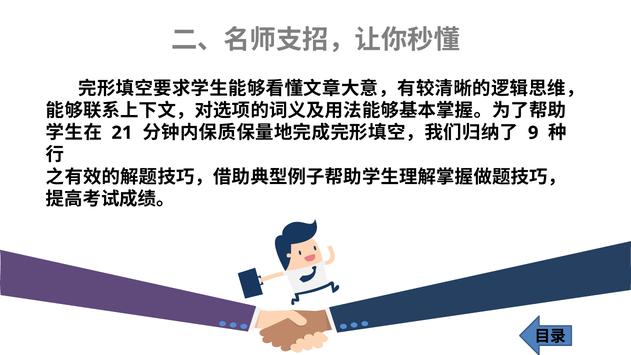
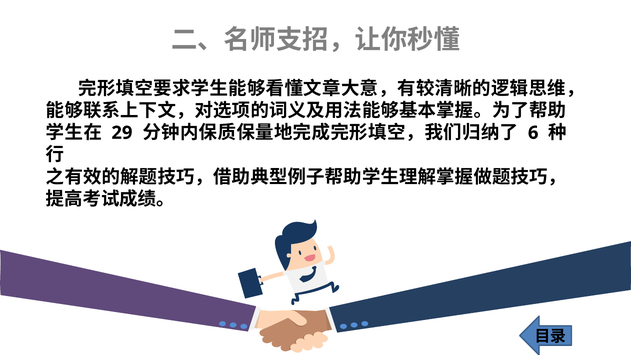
21: 21 -> 29
9: 9 -> 6
